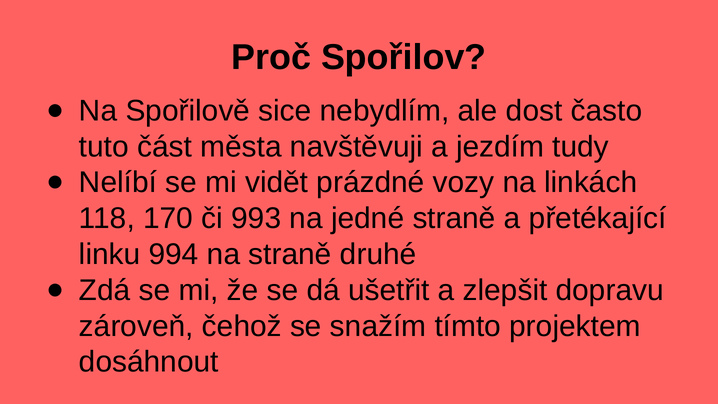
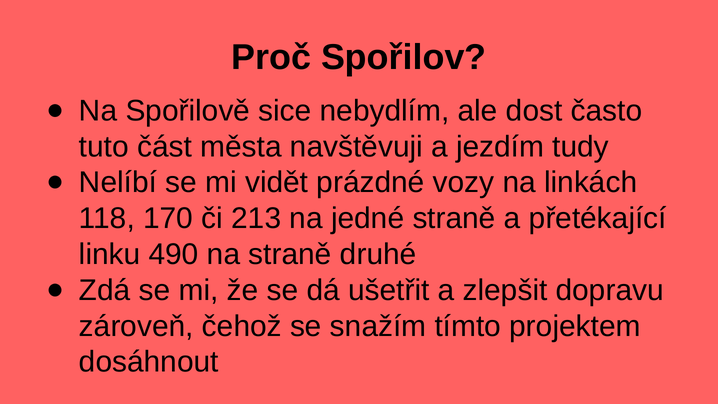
993: 993 -> 213
994: 994 -> 490
